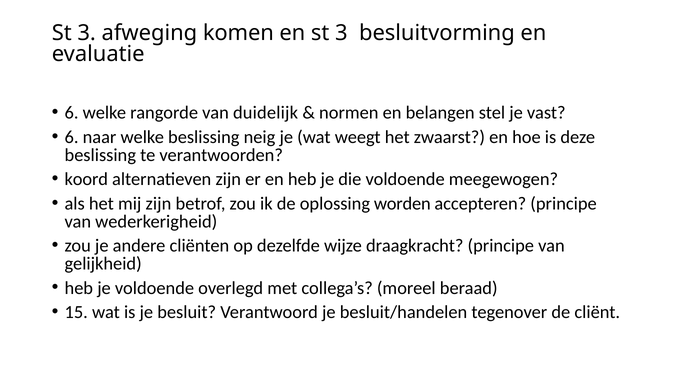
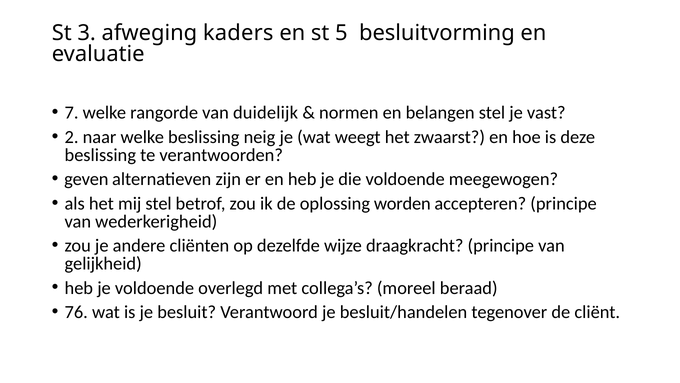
komen: komen -> kaders
en st 3: 3 -> 5
6 at (72, 113): 6 -> 7
6 at (72, 137): 6 -> 2
koord: koord -> geven
mij zijn: zijn -> stel
15: 15 -> 76
